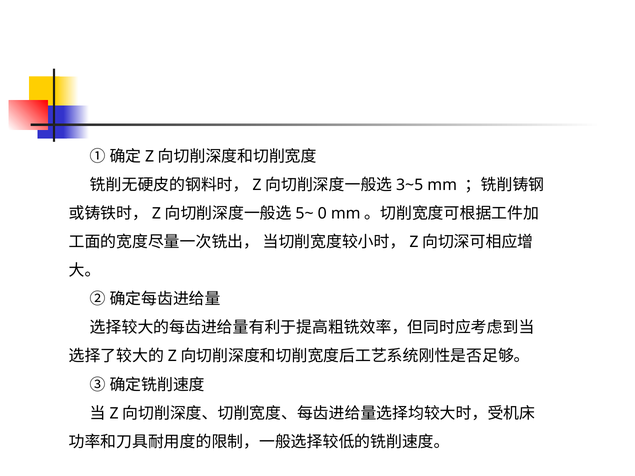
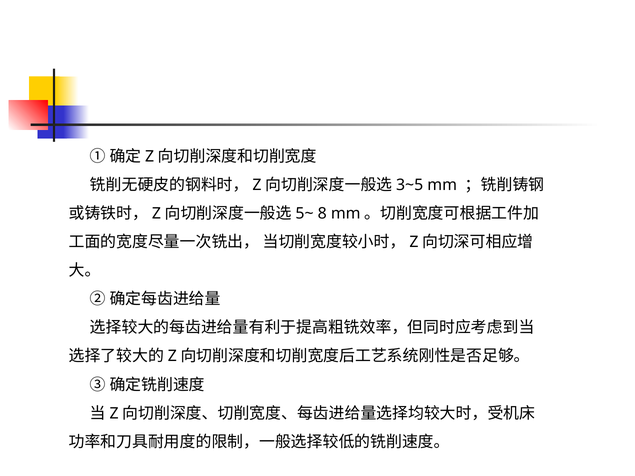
0: 0 -> 8
